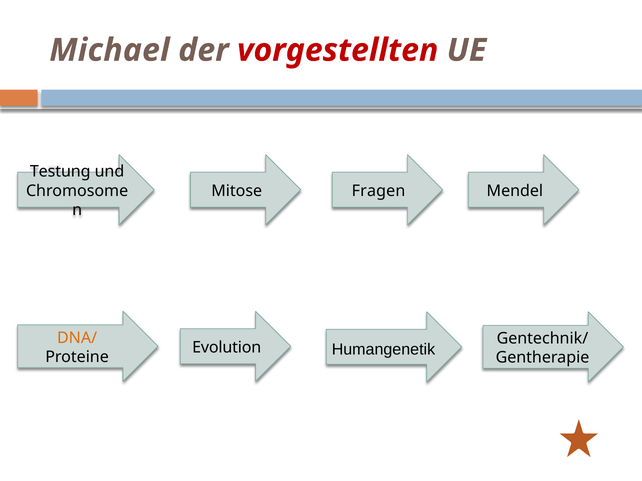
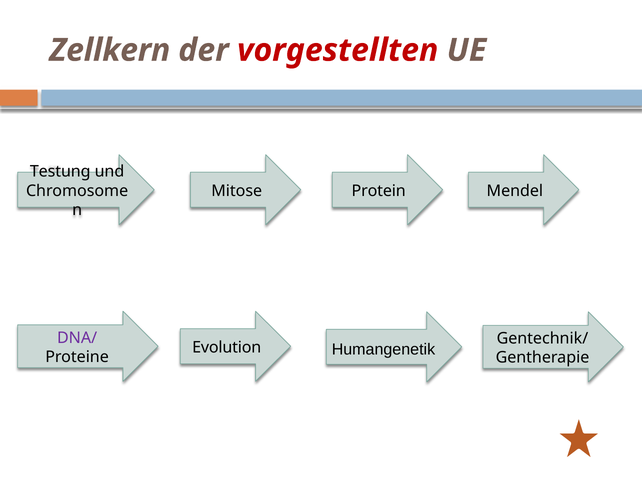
Michael: Michael -> Zellkern
Fragen: Fragen -> Protein
DNA/ colour: orange -> purple
